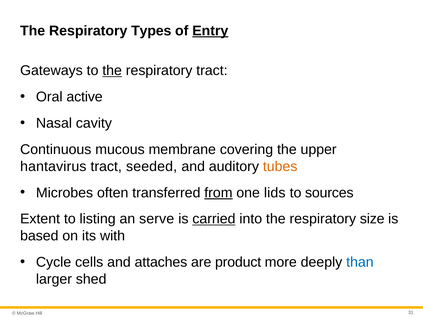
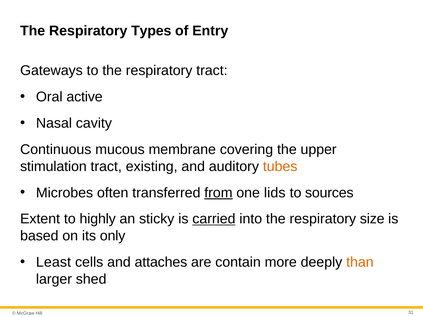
Entry underline: present -> none
the at (112, 71) underline: present -> none
hantavirus: hantavirus -> stimulation
seeded: seeded -> existing
listing: listing -> highly
serve: serve -> sticky
with: with -> only
Cycle: Cycle -> Least
product: product -> contain
than colour: blue -> orange
